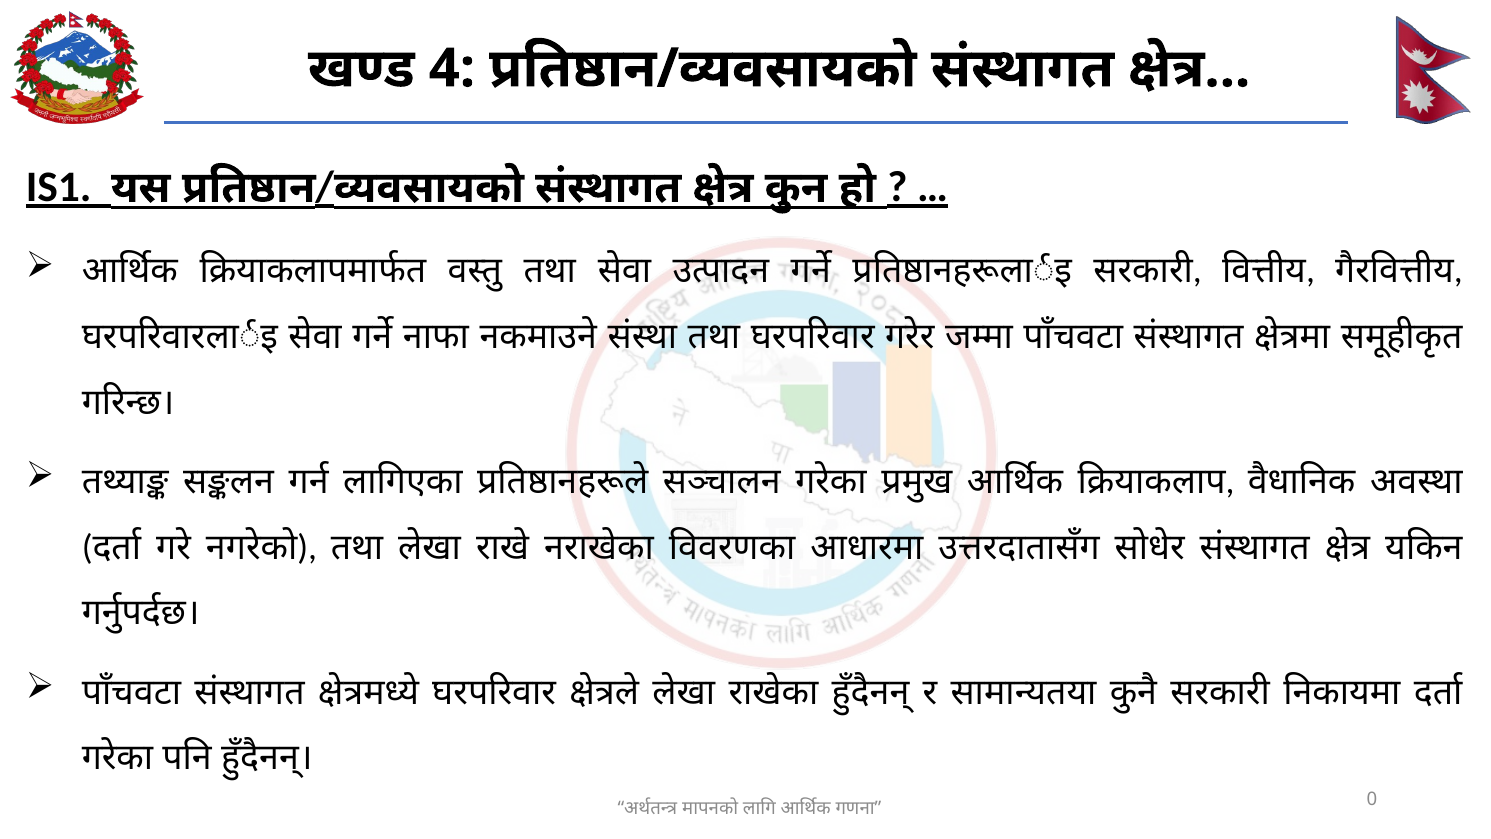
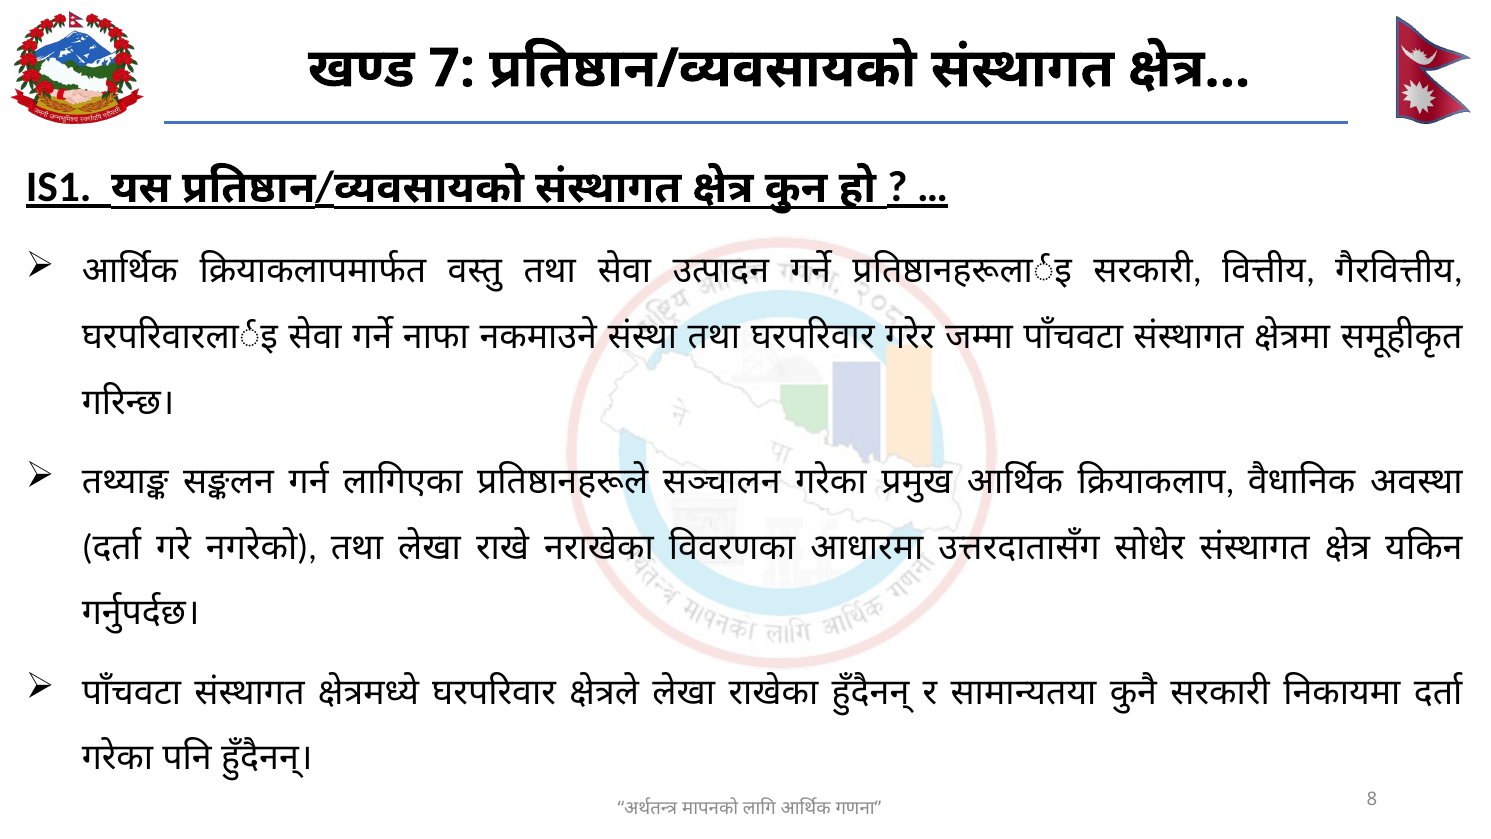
4: 4 -> 7
0: 0 -> 8
